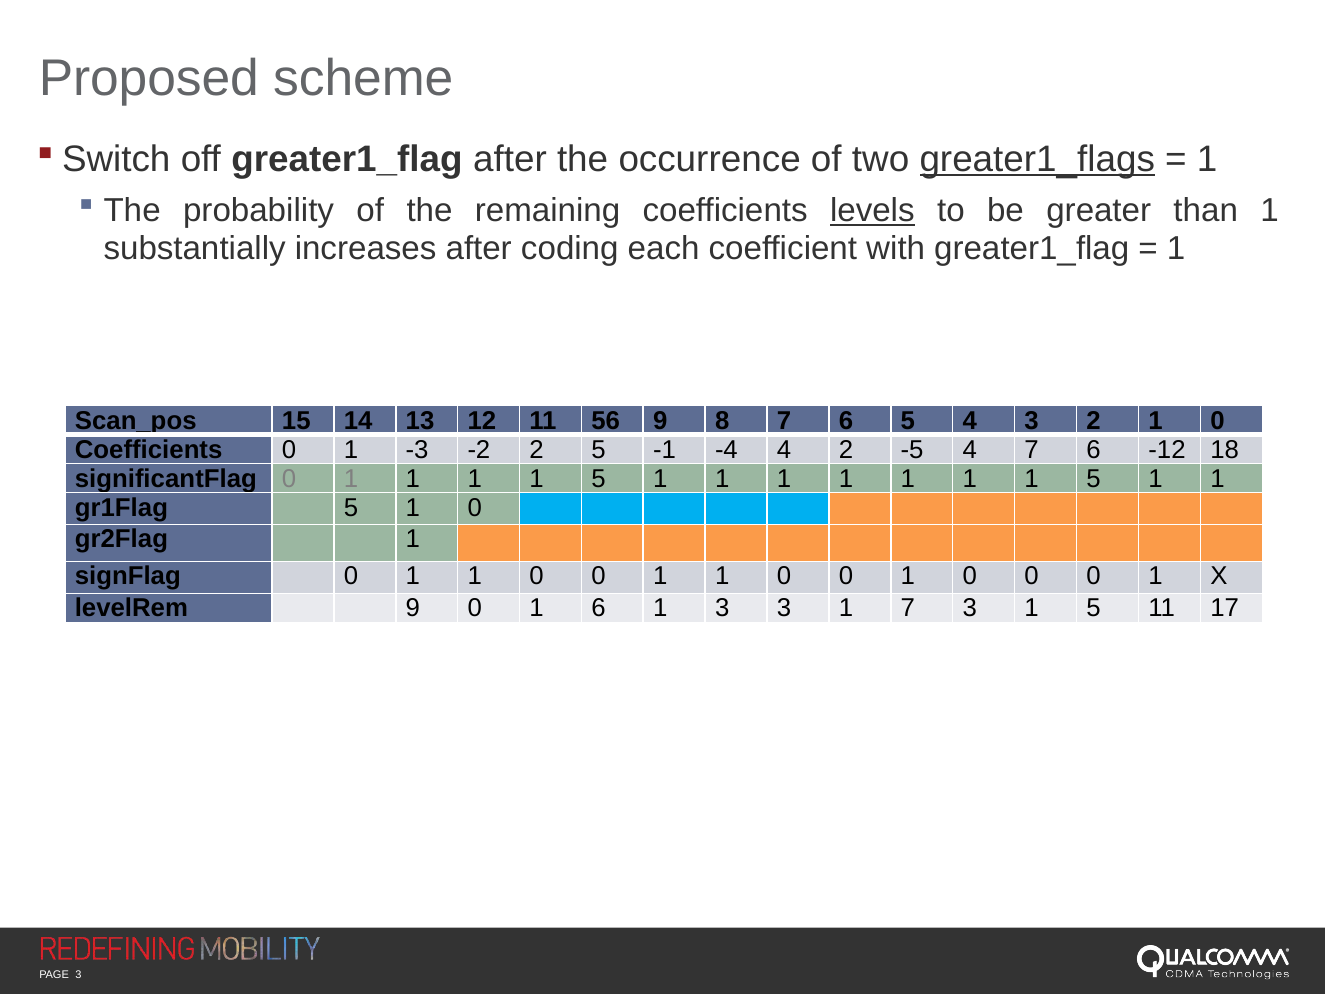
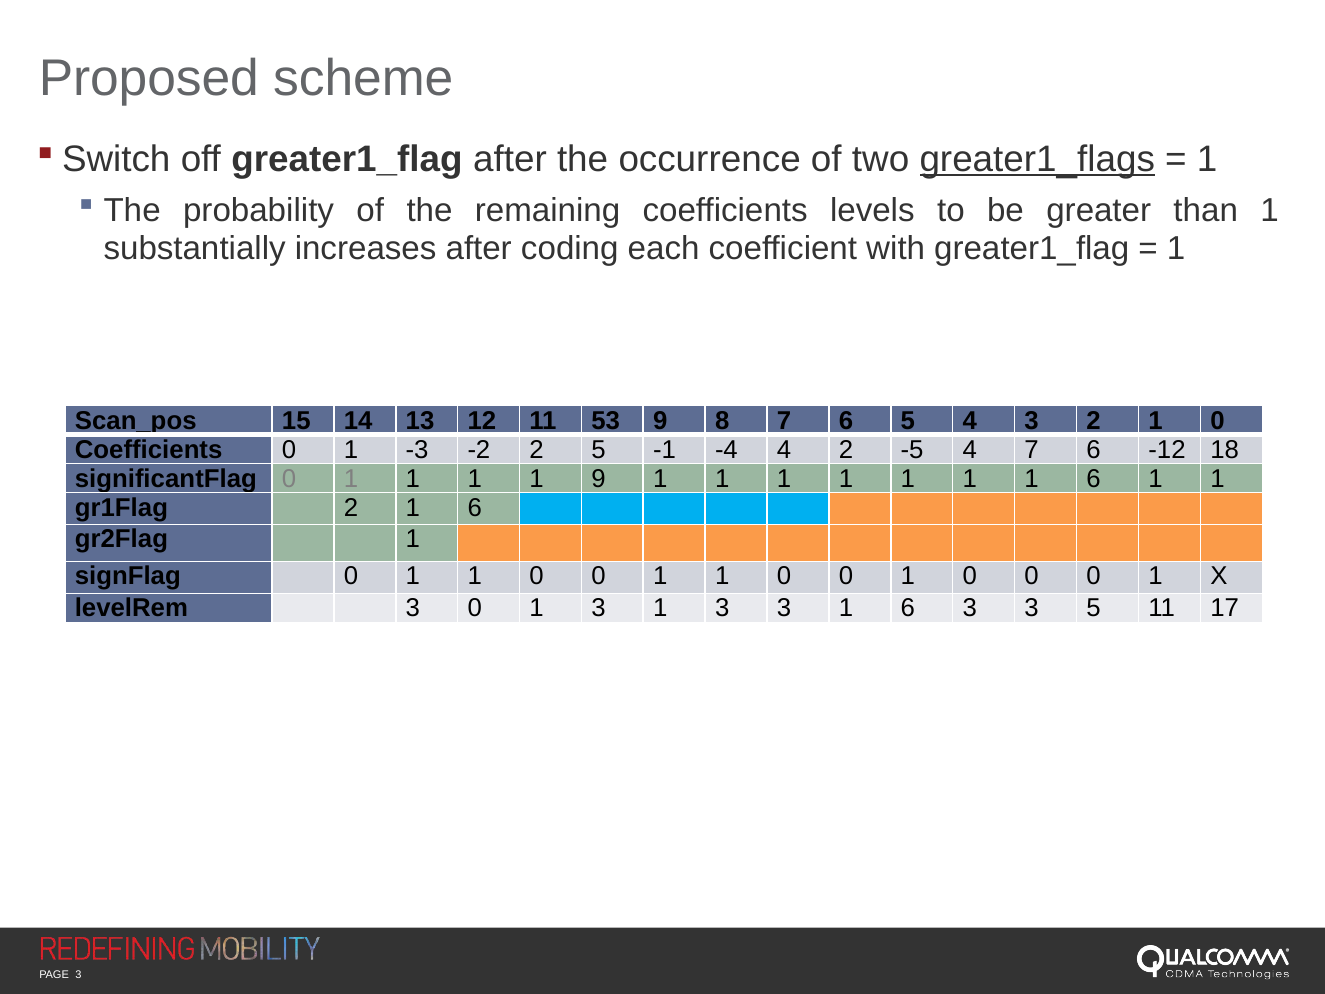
levels underline: present -> none
56: 56 -> 53
5 at (598, 478): 5 -> 9
5 at (1094, 478): 5 -> 6
gr1Flag 5: 5 -> 2
0 at (475, 507): 0 -> 6
levelRem 9: 9 -> 3
0 1 6: 6 -> 3
3 1 7: 7 -> 6
1 at (1032, 608): 1 -> 3
